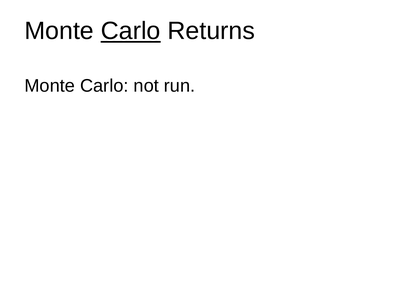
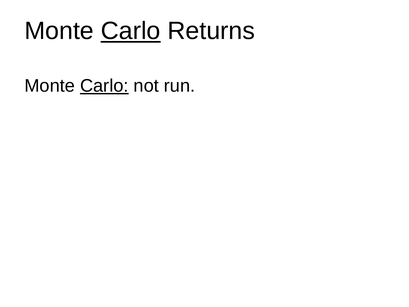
Carlo at (104, 86) underline: none -> present
